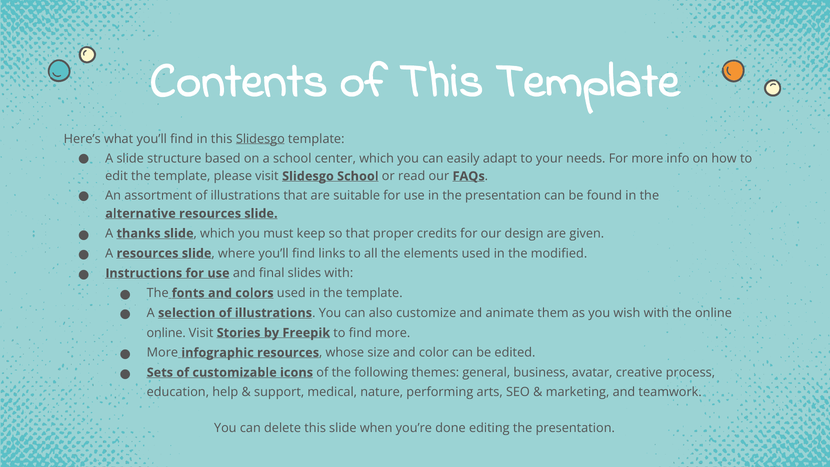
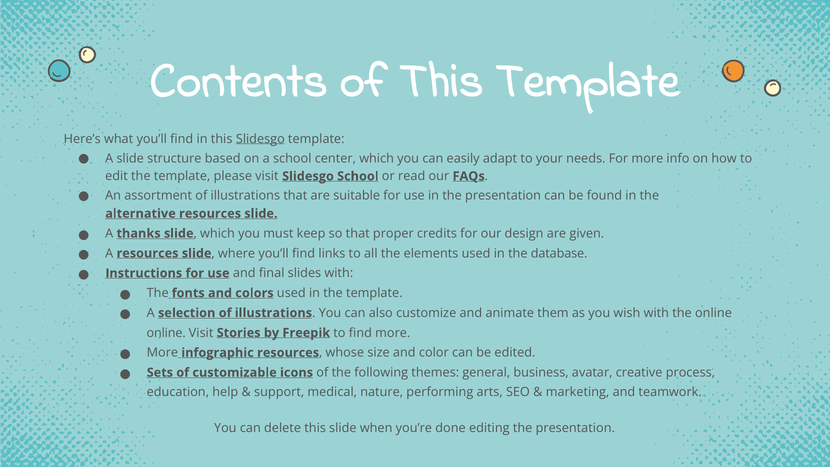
modified: modified -> database
